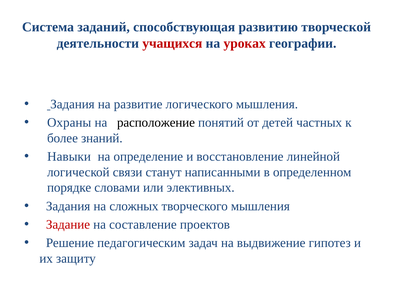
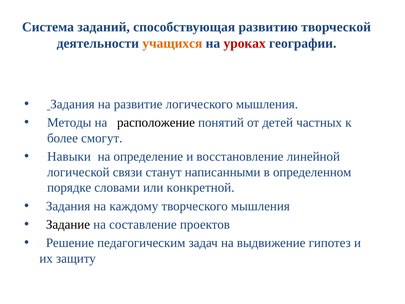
учащихся colour: red -> orange
Охраны: Охраны -> Методы
знаний: знаний -> смогут
элективных: элективных -> конкретной
сложных: сложных -> каждому
Задание colour: red -> black
